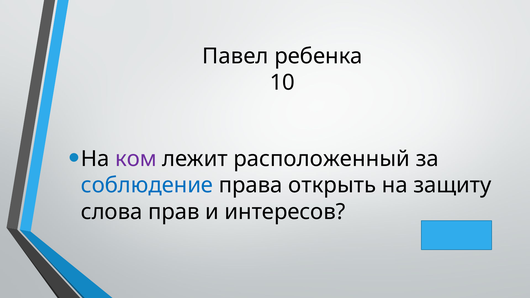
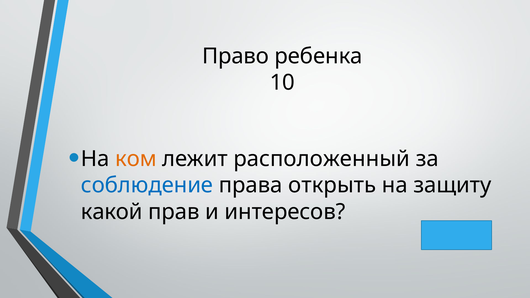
Павел: Павел -> Право
ком colour: purple -> orange
слова: слова -> какой
